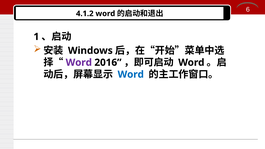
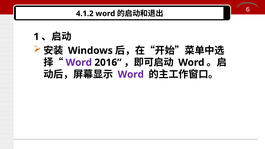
Word at (131, 74) colour: blue -> purple
